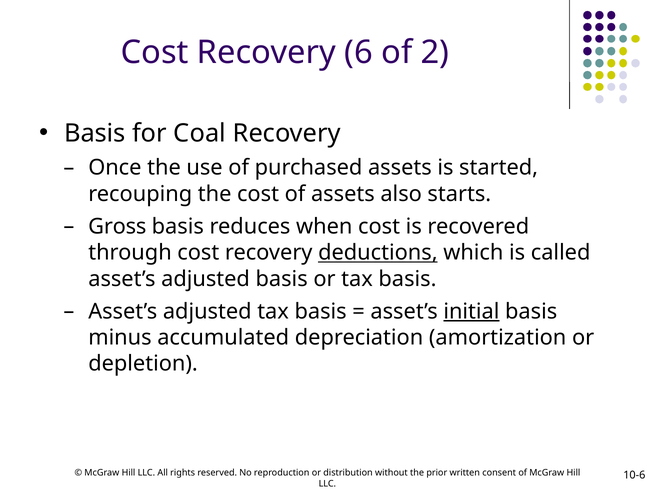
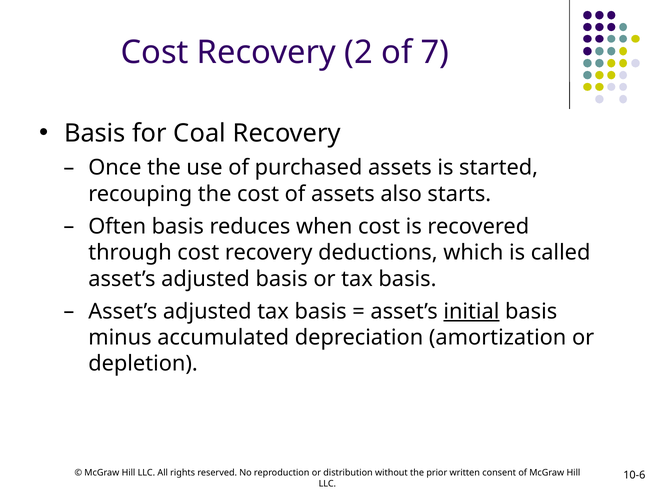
6: 6 -> 2
2: 2 -> 7
Gross: Gross -> Often
deductions underline: present -> none
